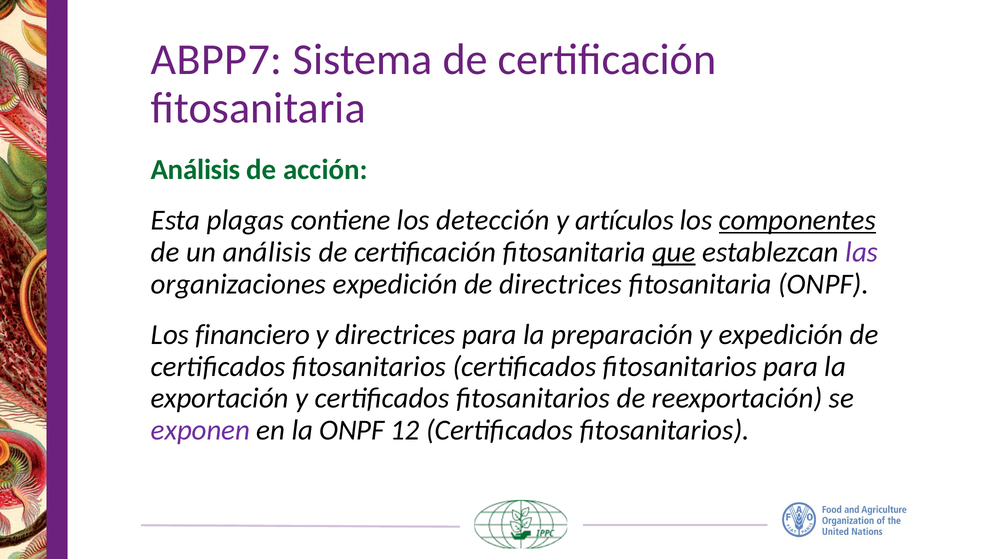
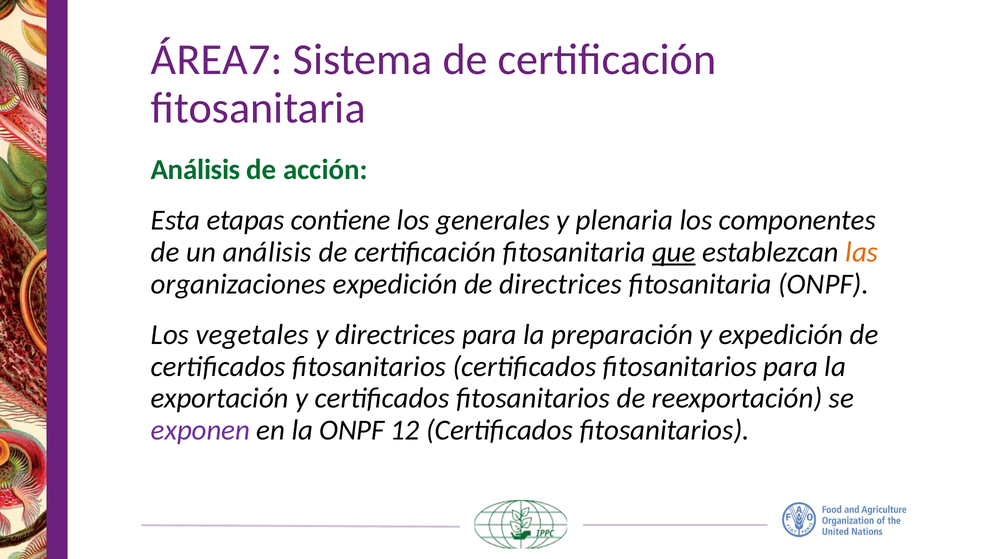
ABPP7: ABPP7 -> ÁREA7
plagas: plagas -> etapas
detección: detección -> generales
artículos: artículos -> plenaria
componentes underline: present -> none
las colour: purple -> orange
financiero: financiero -> vegetales
